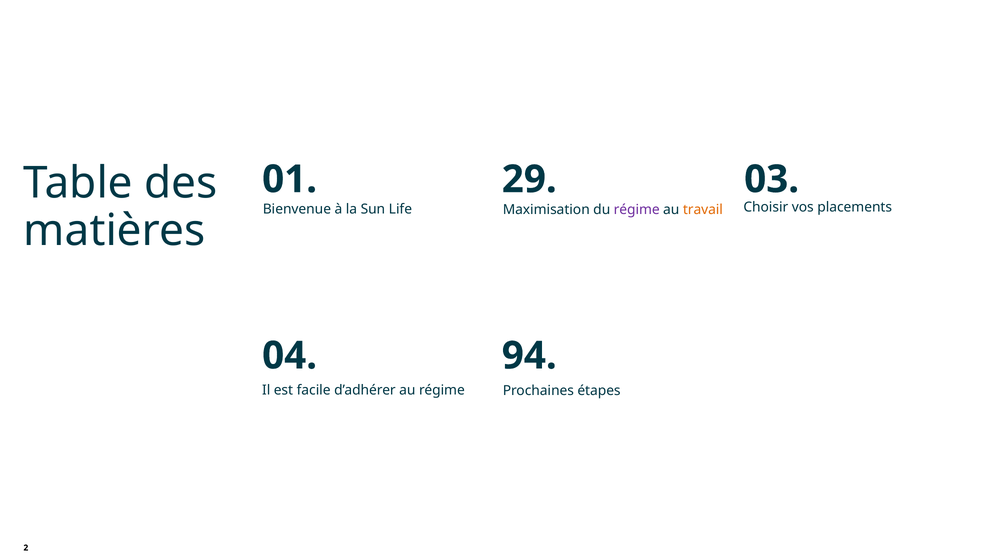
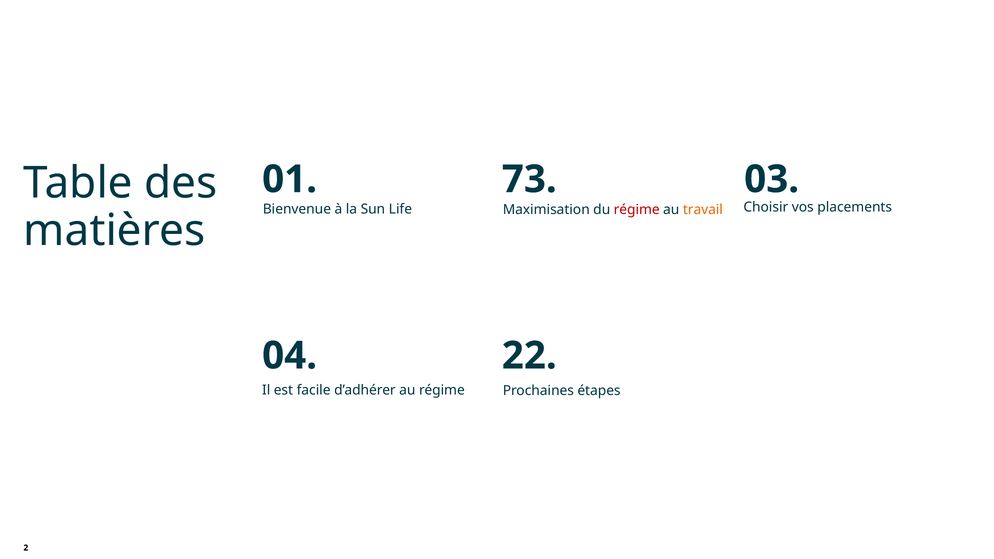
29: 29 -> 73
régime at (637, 210) colour: purple -> red
94: 94 -> 22
